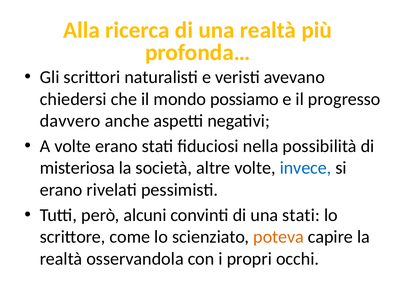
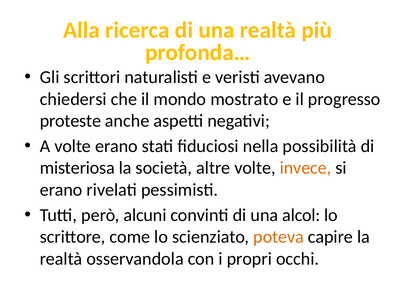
possiamo: possiamo -> mostrato
davvero: davvero -> proteste
invece colour: blue -> orange
una stati: stati -> alcol
